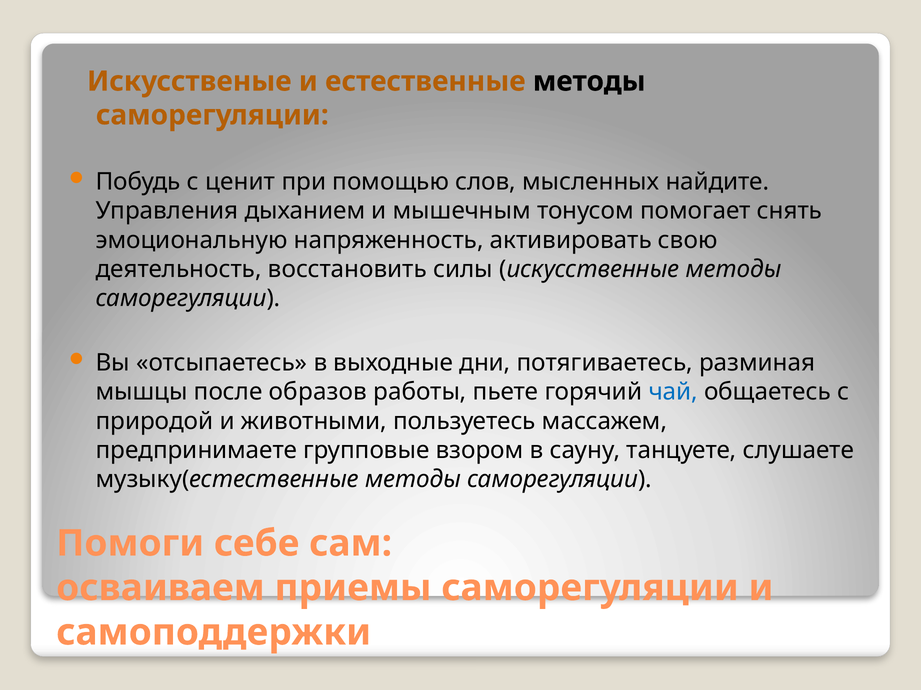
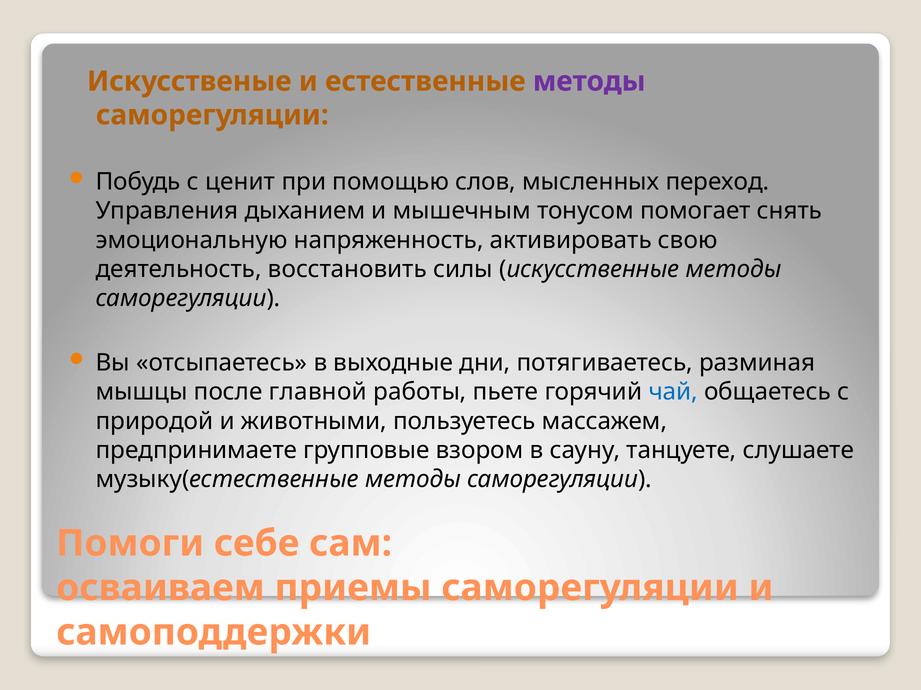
методы at (589, 81) colour: black -> purple
найдите: найдите -> переход
образов: образов -> главной
